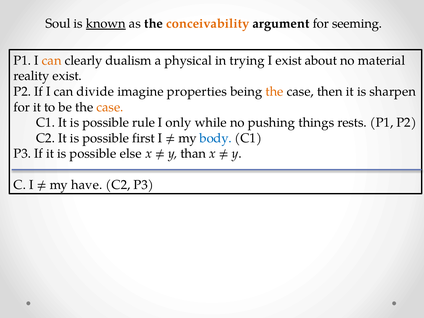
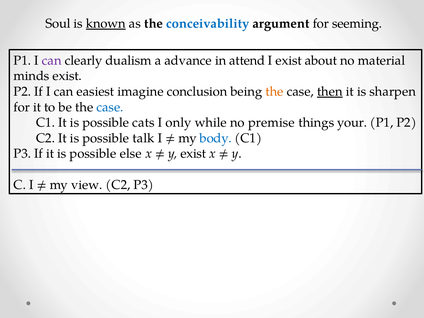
conceivability colour: orange -> blue
can at (52, 60) colour: orange -> purple
physical: physical -> advance
trying: trying -> attend
reality: reality -> minds
divide: divide -> easiest
properties: properties -> conclusion
then underline: none -> present
case at (110, 107) colour: orange -> blue
rule: rule -> cats
pushing: pushing -> premise
rests: rests -> your
first: first -> talk
y than: than -> exist
have: have -> view
